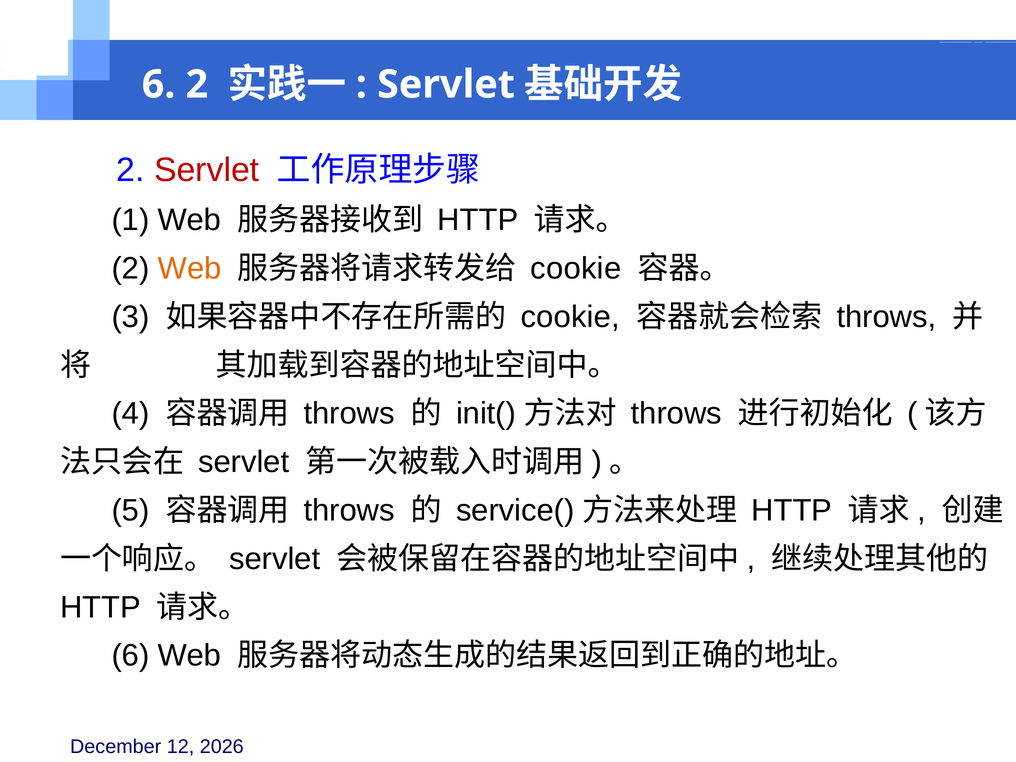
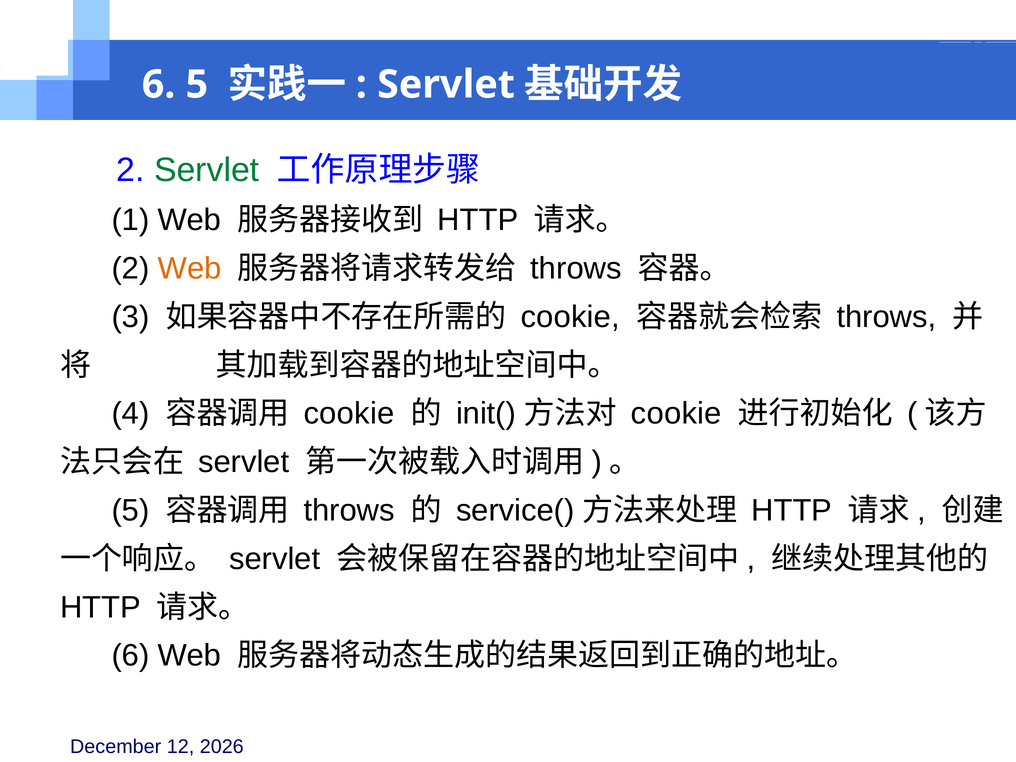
6 2: 2 -> 5
Servlet at (207, 170) colour: red -> green
cookie at (576, 269): cookie -> throws
throws at (349, 414): throws -> cookie
throws at (676, 414): throws -> cookie
